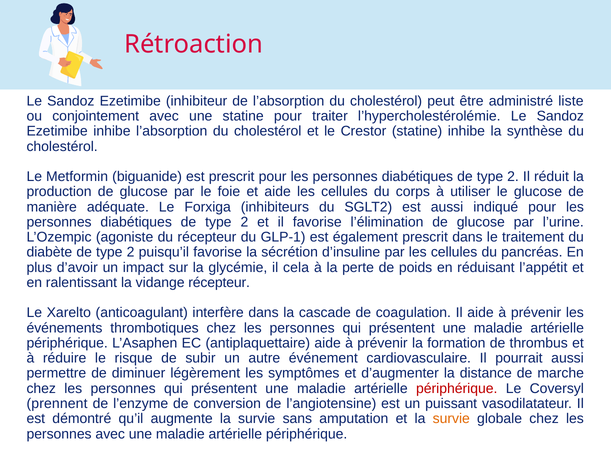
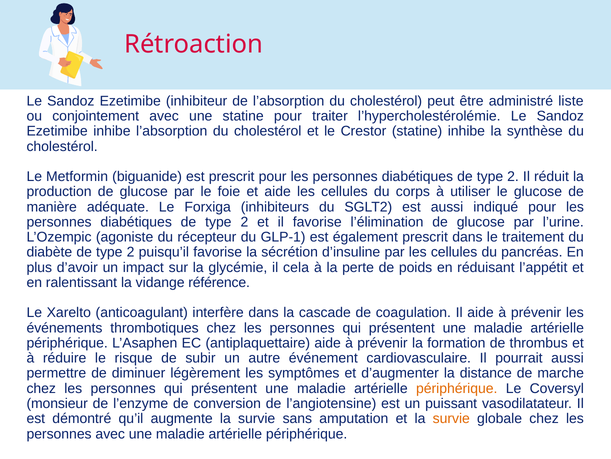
vidange récepteur: récepteur -> référence
périphérique at (457, 388) colour: red -> orange
prennent: prennent -> monsieur
